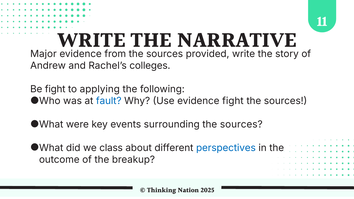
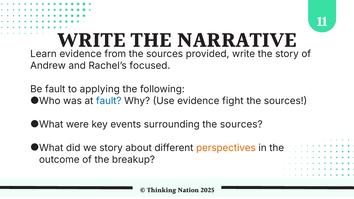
Major: Major -> Learn
colleges: colleges -> focused
Be fight: fight -> fault
we class: class -> story
perspectives colour: blue -> orange
